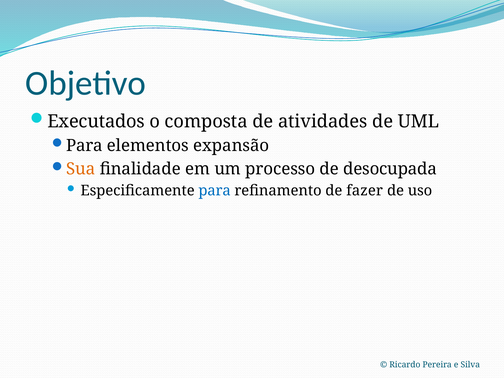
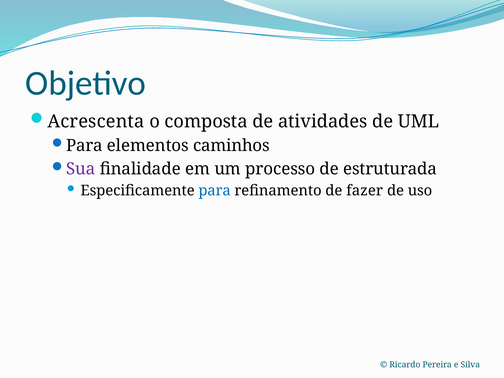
Executados: Executados -> Acrescenta
expansão: expansão -> caminhos
Sua colour: orange -> purple
desocupada: desocupada -> estruturada
